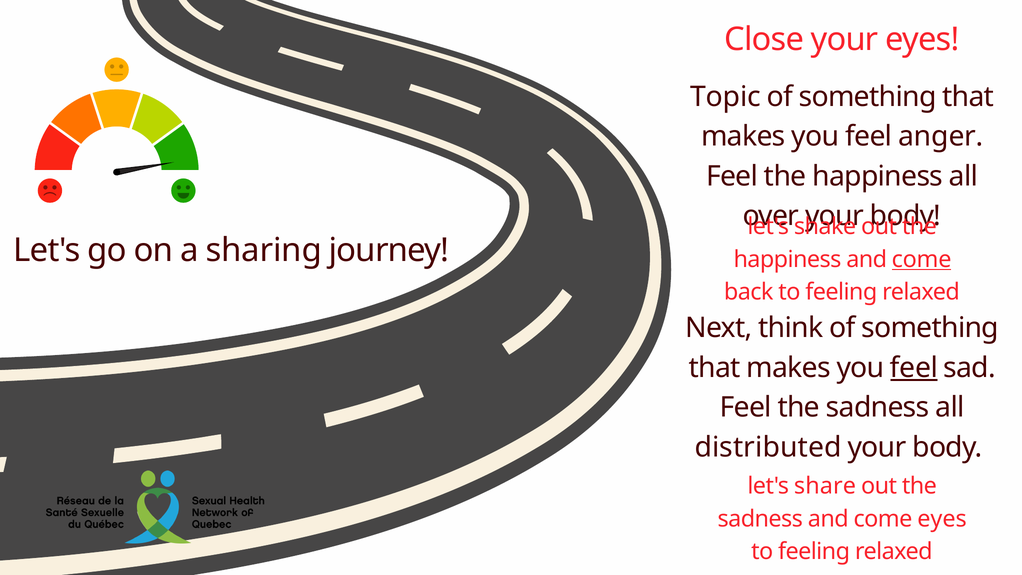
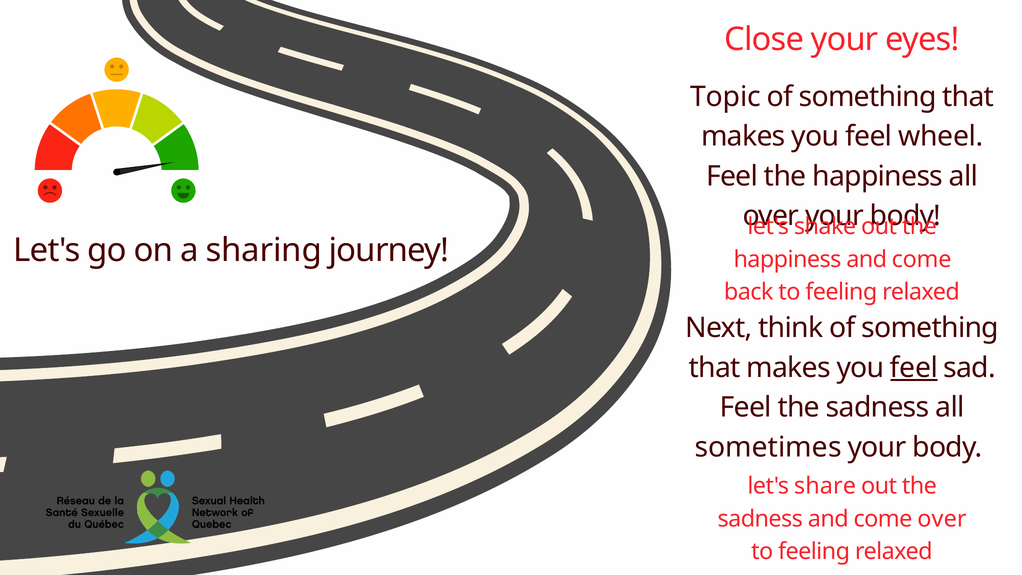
anger: anger -> wheel
come at (922, 259) underline: present -> none
distributed: distributed -> sometimes
come eyes: eyes -> over
